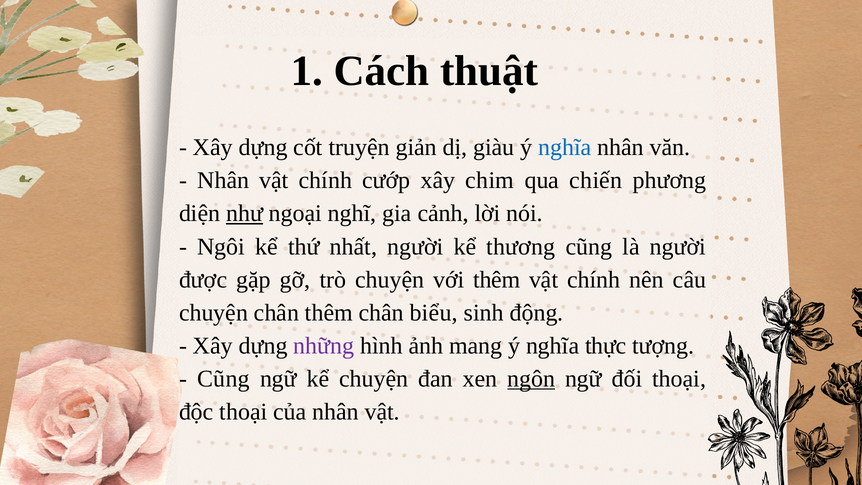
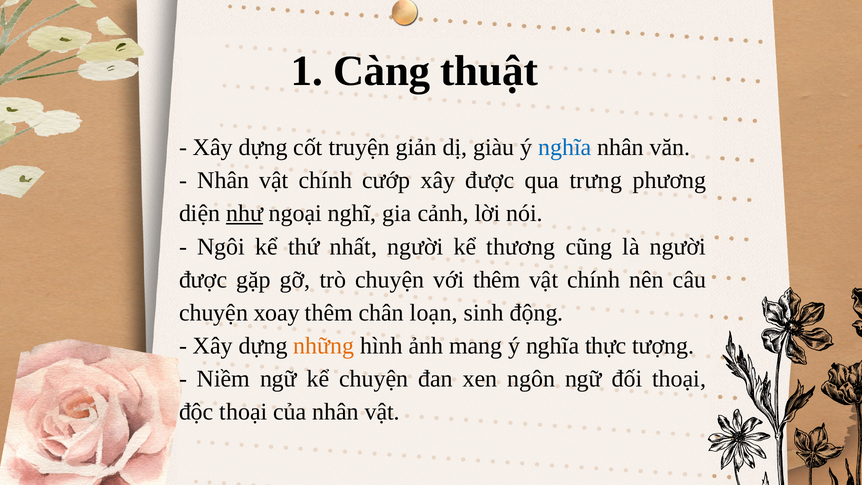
Cách: Cách -> Càng
xây chim: chim -> được
chiến: chiến -> trưng
chuyện chân: chân -> xoay
biểu: biểu -> loạn
những colour: purple -> orange
Cũng at (223, 379): Cũng -> Niềm
ngôn underline: present -> none
